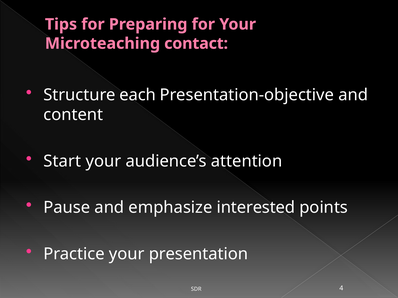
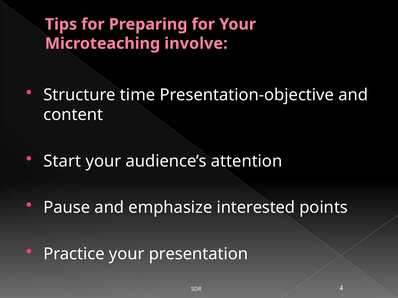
contact: contact -> involve
each: each -> time
